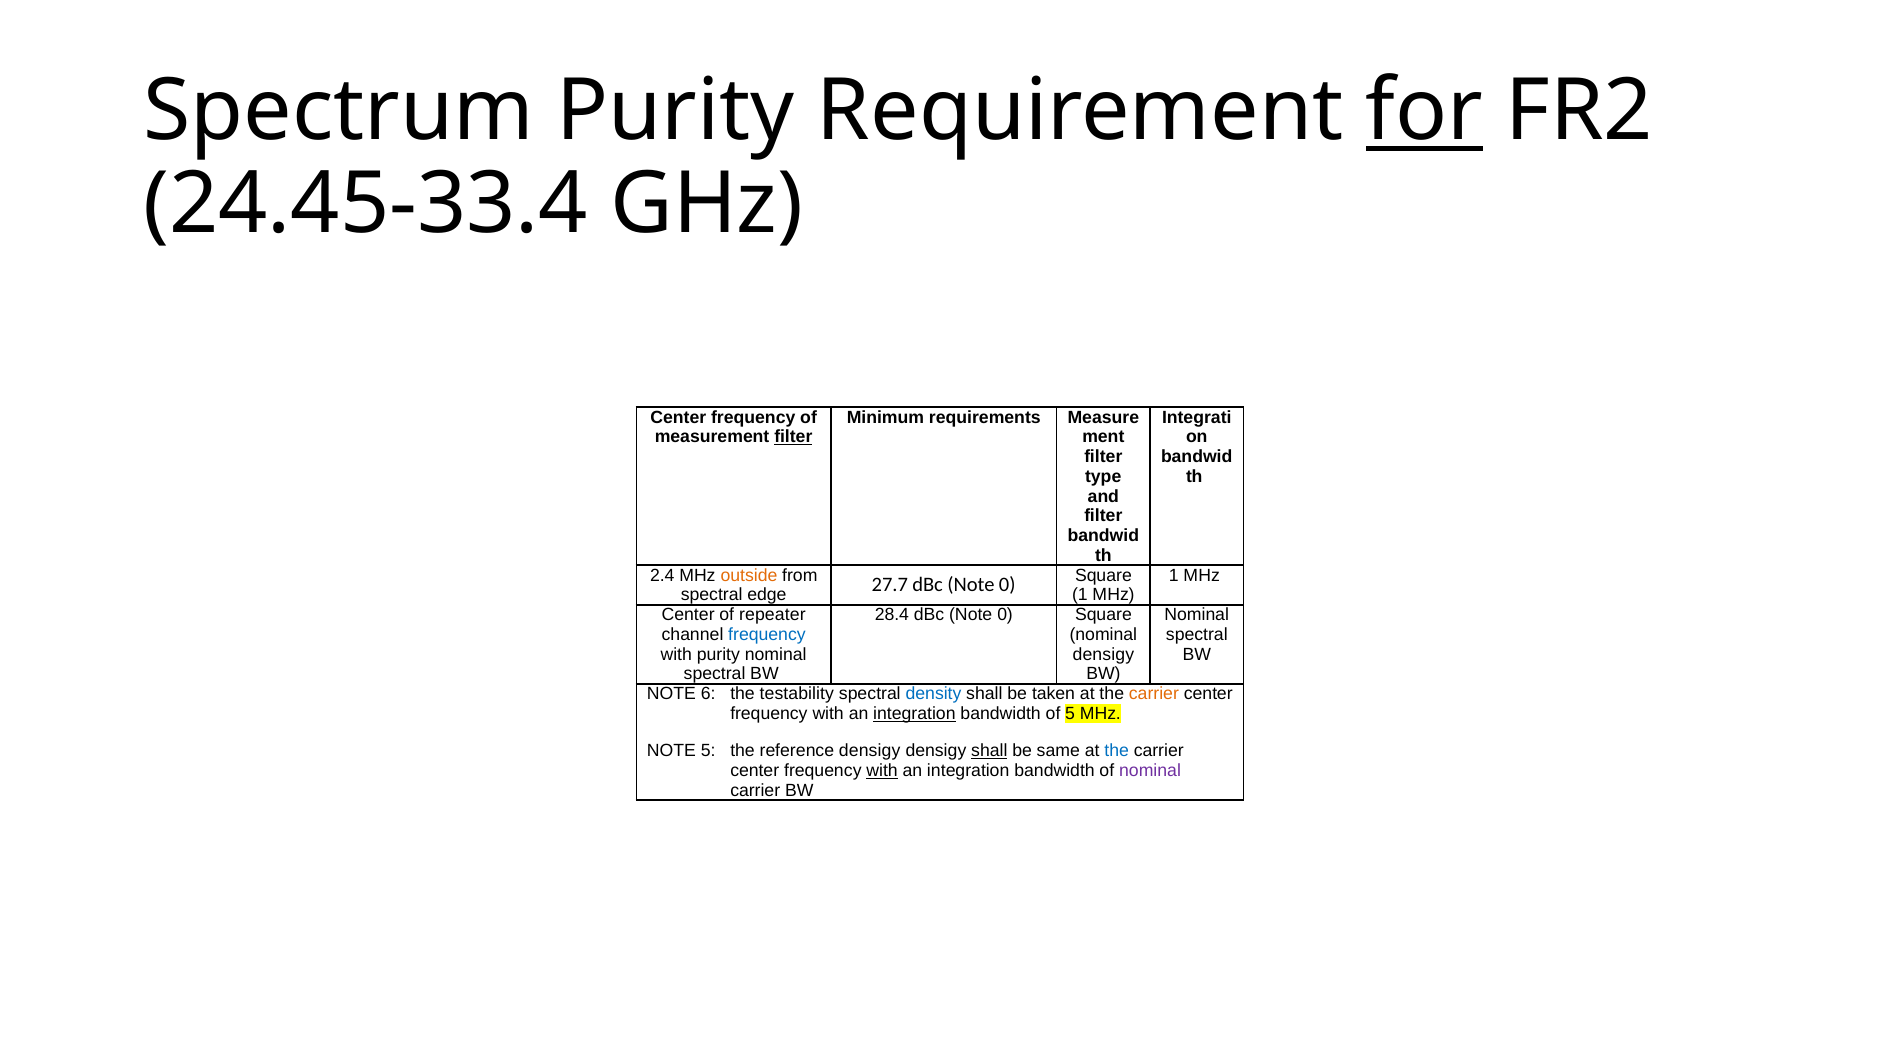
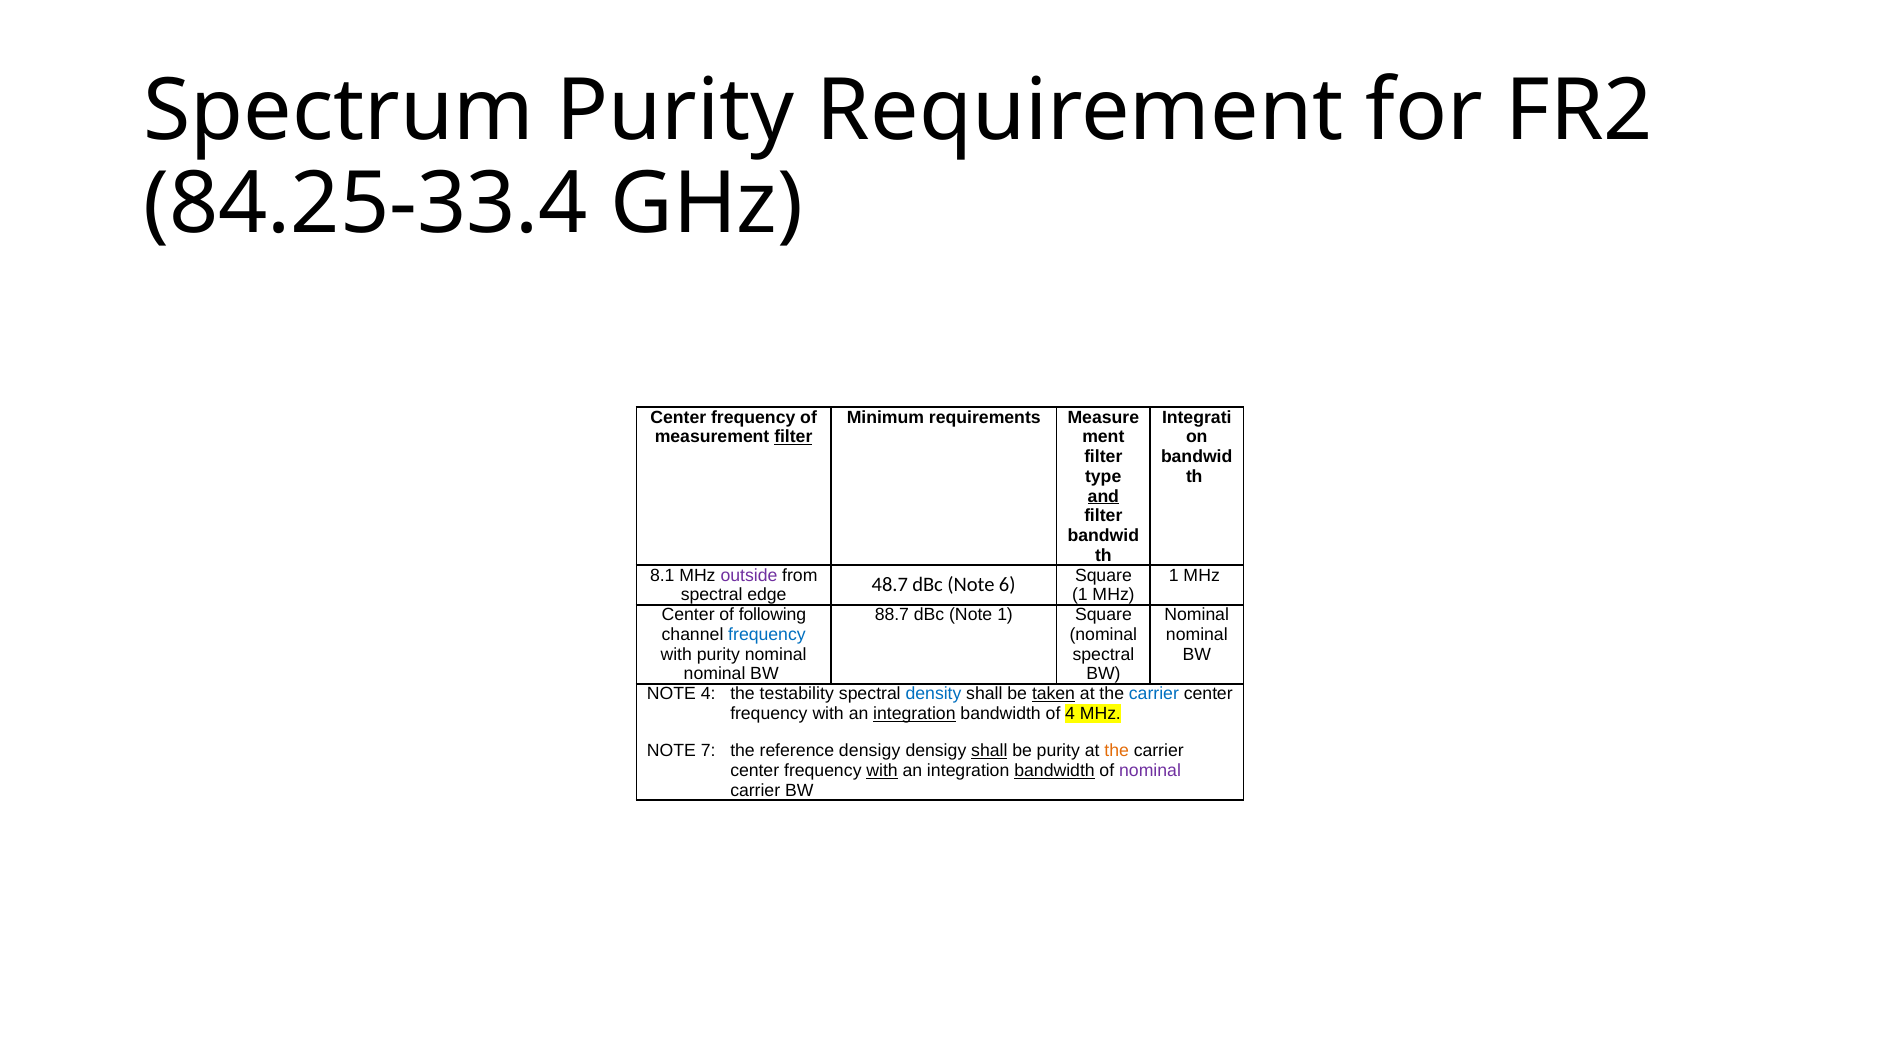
for underline: present -> none
24.45-33.4: 24.45-33.4 -> 84.25-33.4
and underline: none -> present
2.4: 2.4 -> 8.1
outside colour: orange -> purple
27.7: 27.7 -> 48.7
0 at (1007, 585): 0 -> 6
repeater: repeater -> following
28.4: 28.4 -> 88.7
0 at (1005, 615): 0 -> 1
spectral at (1197, 635): spectral -> nominal
densigy at (1103, 655): densigy -> spectral
spectral at (715, 674): spectral -> nominal
NOTE 6: 6 -> 4
taken underline: none -> present
carrier at (1154, 694) colour: orange -> blue
of 5: 5 -> 4
NOTE 5: 5 -> 7
be same: same -> purity
the at (1117, 751) colour: blue -> orange
bandwidth at (1055, 771) underline: none -> present
